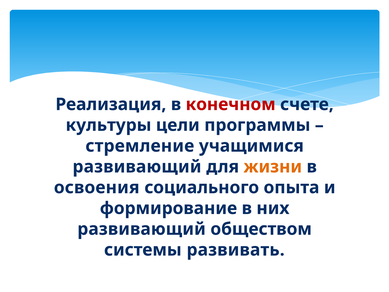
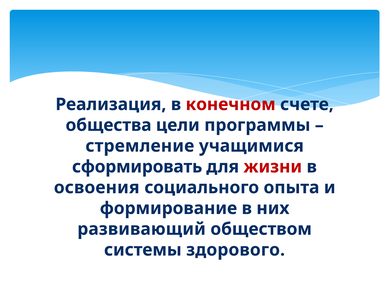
культуры: культуры -> общества
развивающий at (137, 167): развивающий -> сформировать
жизни colour: orange -> red
развивать: развивать -> здорового
